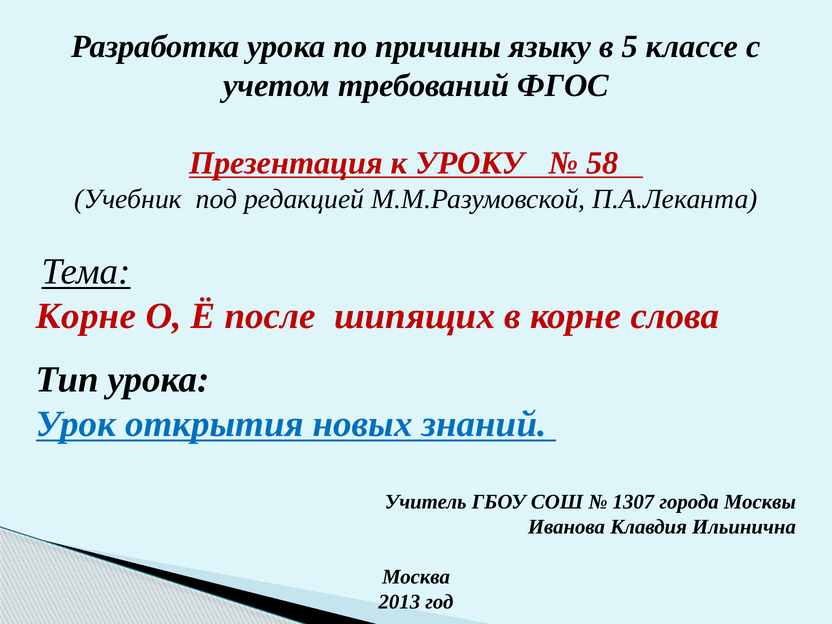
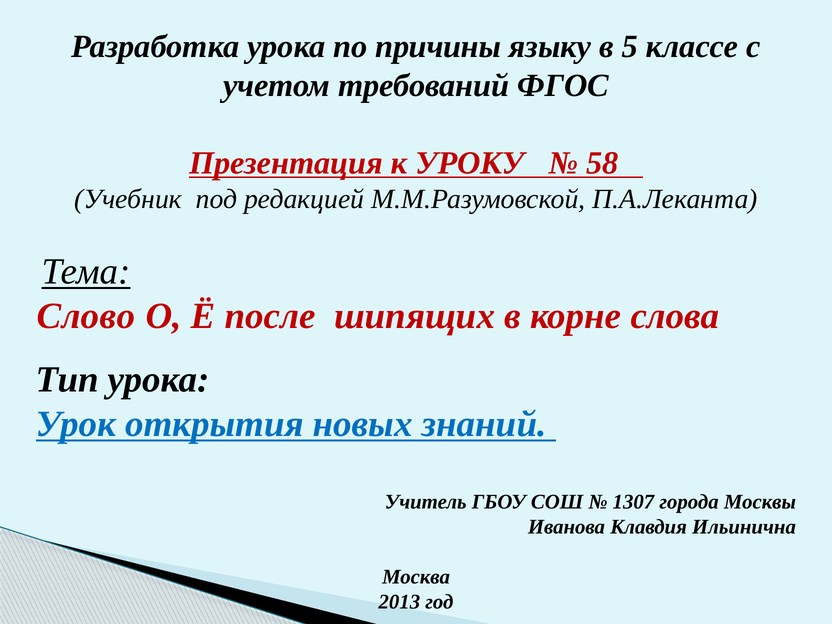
Корне at (86, 316): Корне -> Слово
